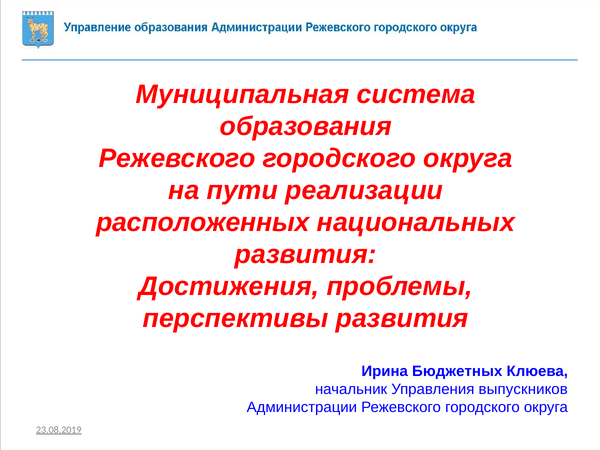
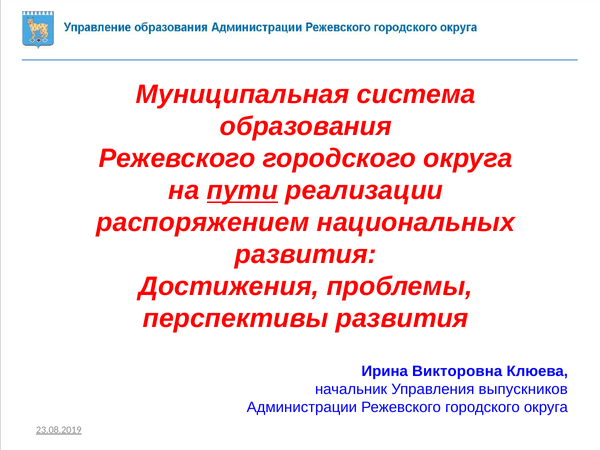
пути underline: none -> present
расположенных: расположенных -> распоряжением
Бюджетных: Бюджетных -> Викторовна
